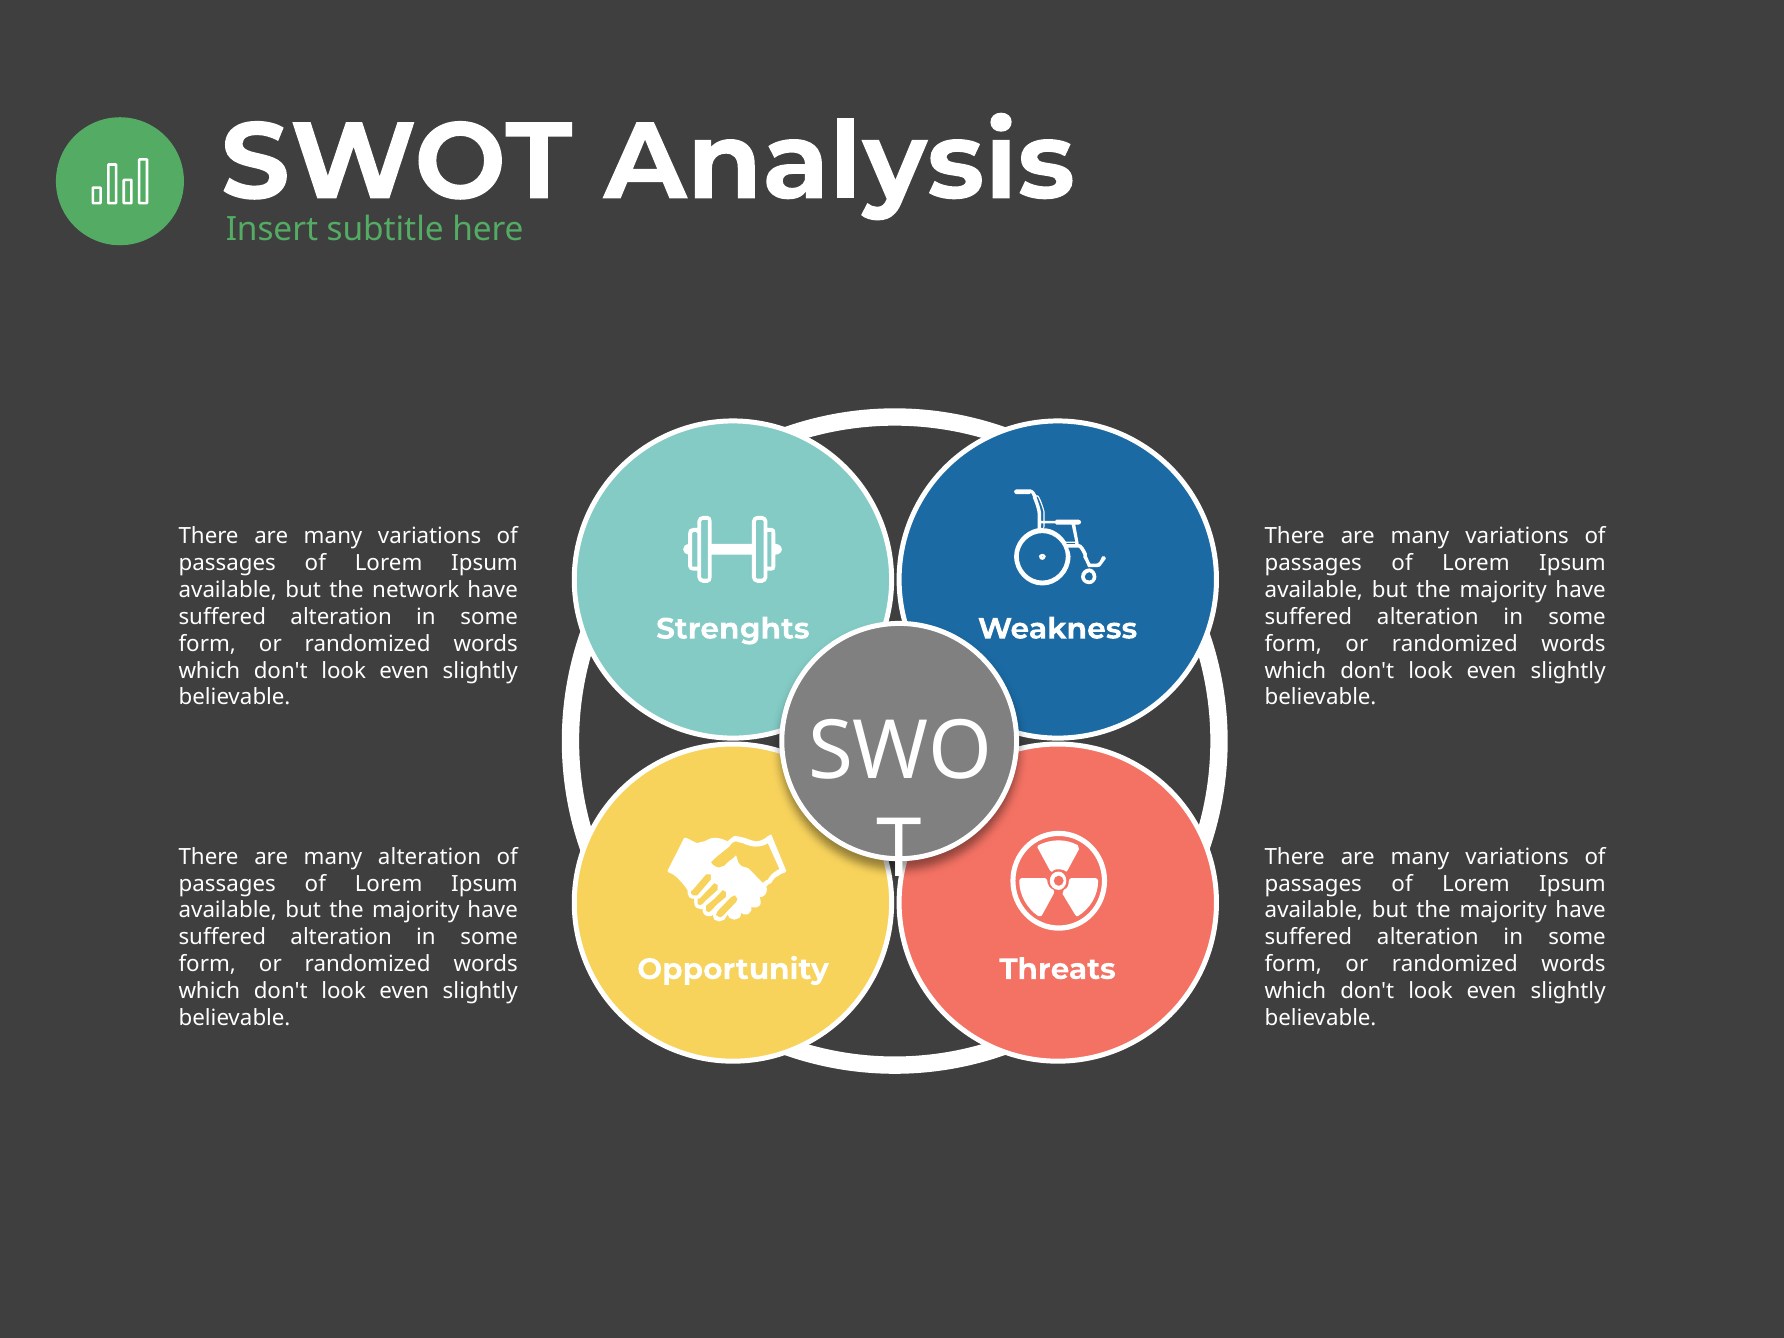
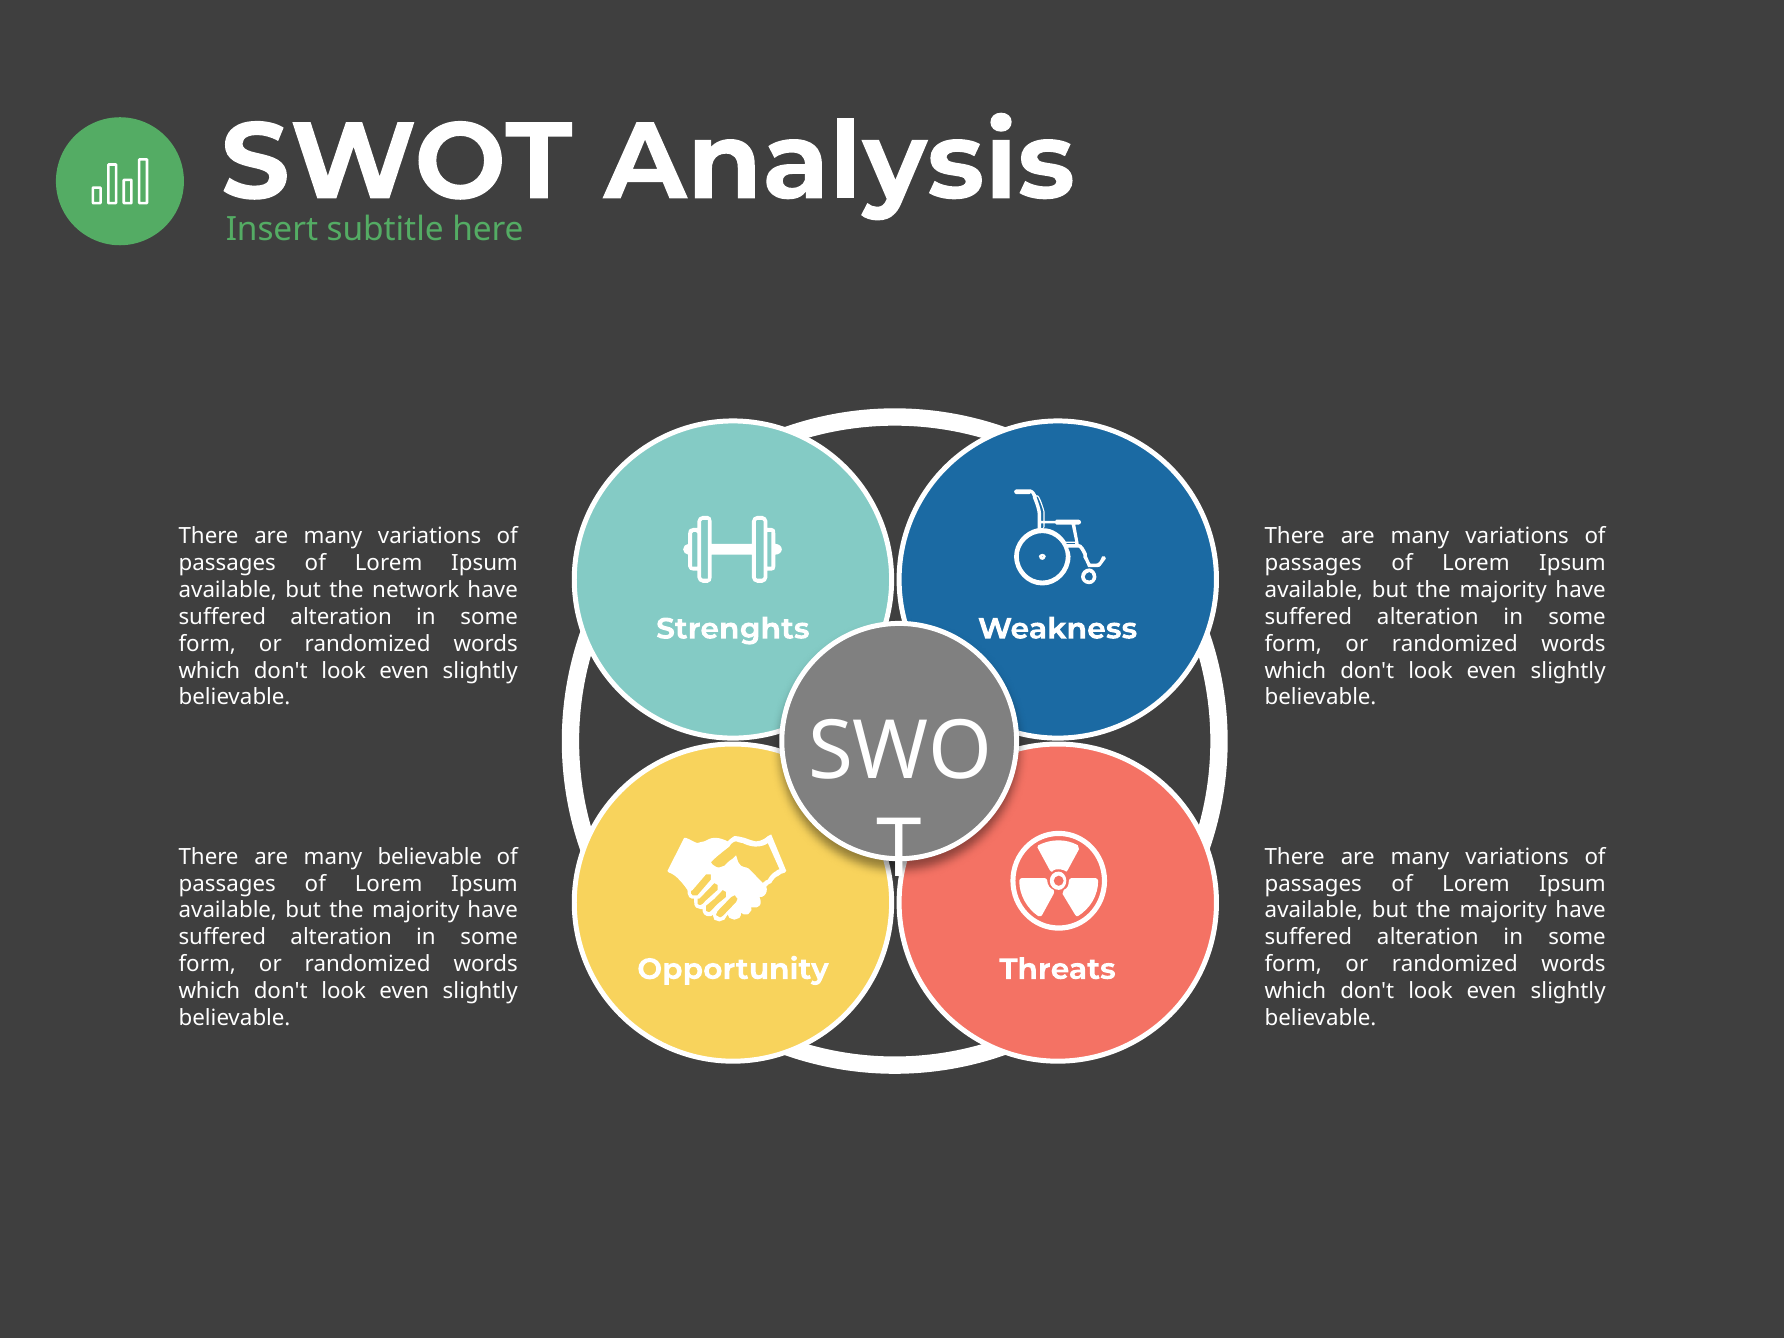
many alteration: alteration -> believable
